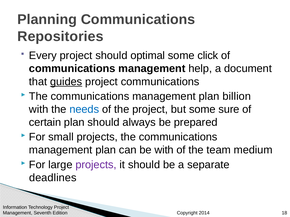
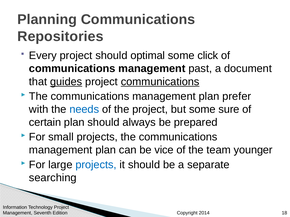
help: help -> past
communications at (160, 82) underline: none -> present
billion: billion -> prefer
be with: with -> vice
medium: medium -> younger
projects at (96, 165) colour: purple -> blue
deadlines: deadlines -> searching
